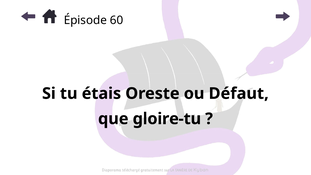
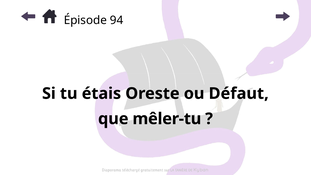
60: 60 -> 94
gloire-tu: gloire-tu -> mêler-tu
